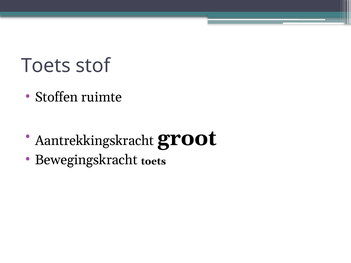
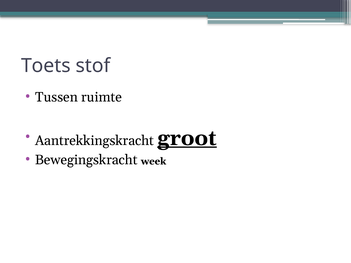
Stoffen: Stoffen -> Tussen
groot underline: none -> present
Bewegingskracht toets: toets -> week
